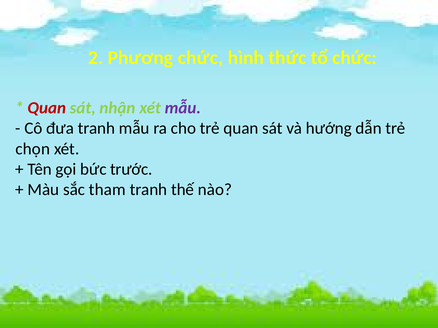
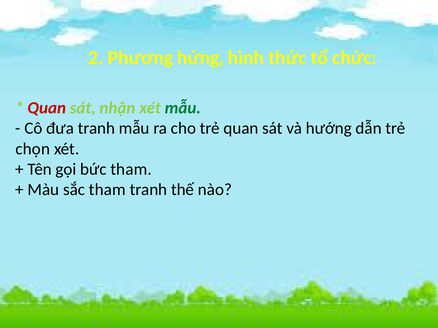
Phương chức: chức -> hứng
mẫu at (183, 108) colour: purple -> green
bức trước: trước -> tham
